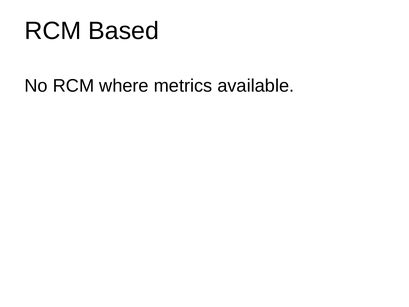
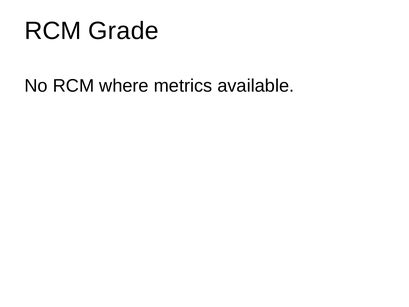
Based: Based -> Grade
